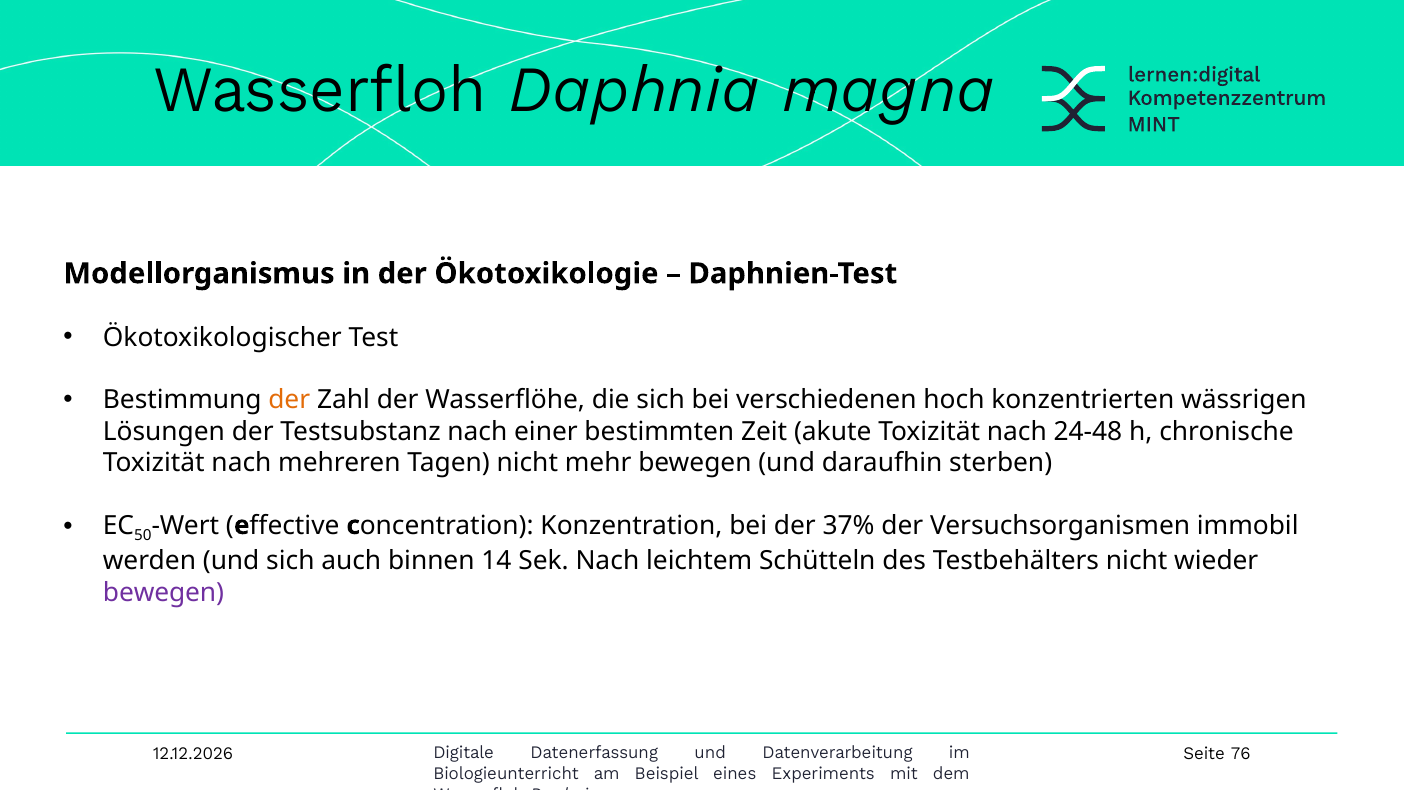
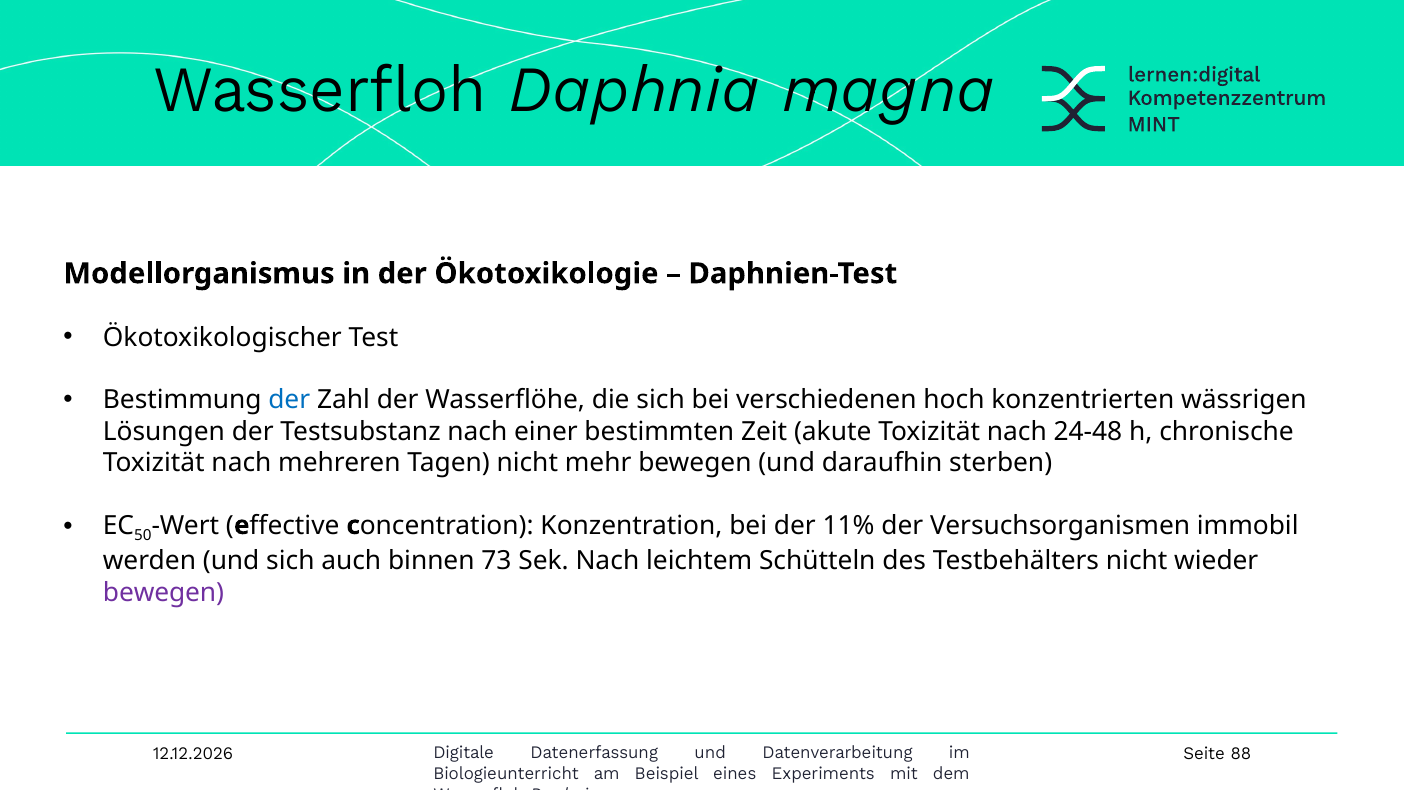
der at (289, 400) colour: orange -> blue
37%: 37% -> 11%
14: 14 -> 73
76: 76 -> 88
